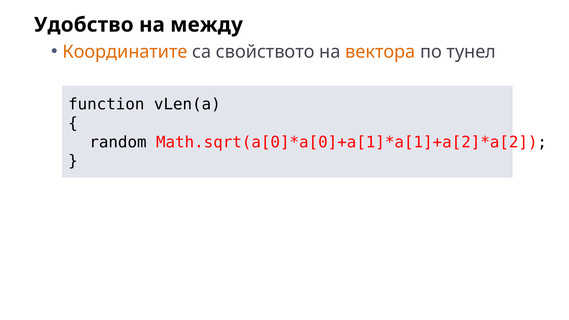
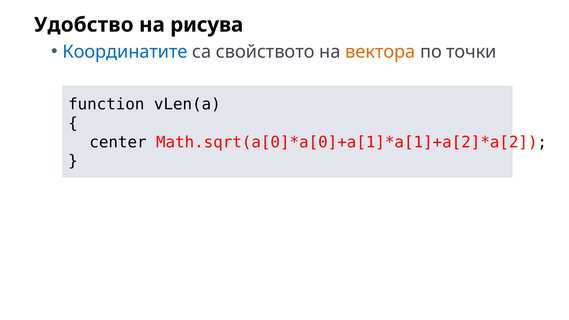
между: между -> рисува
Координатите colour: orange -> blue
тунел: тунел -> точки
random: random -> center
